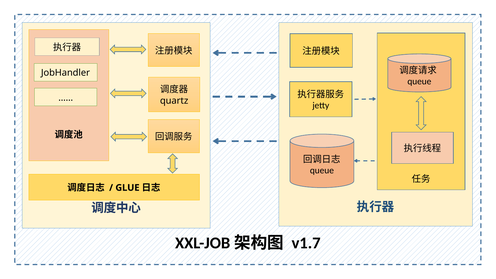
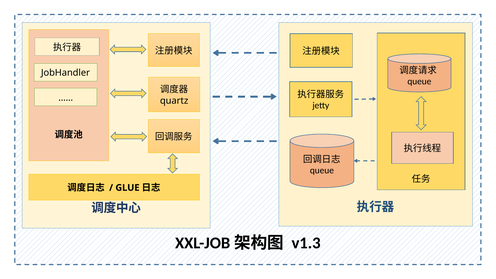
v1.7: v1.7 -> v1.3
